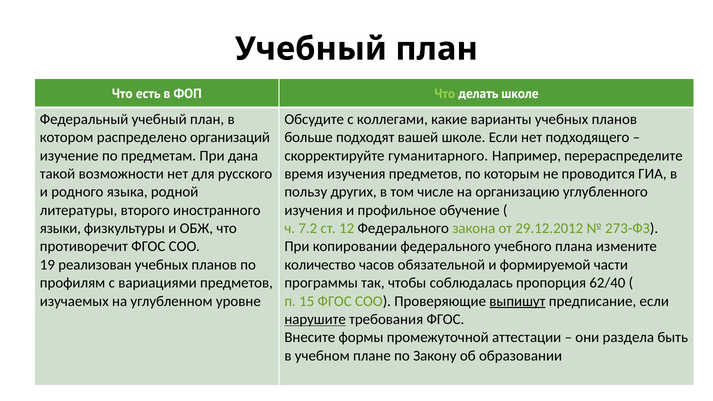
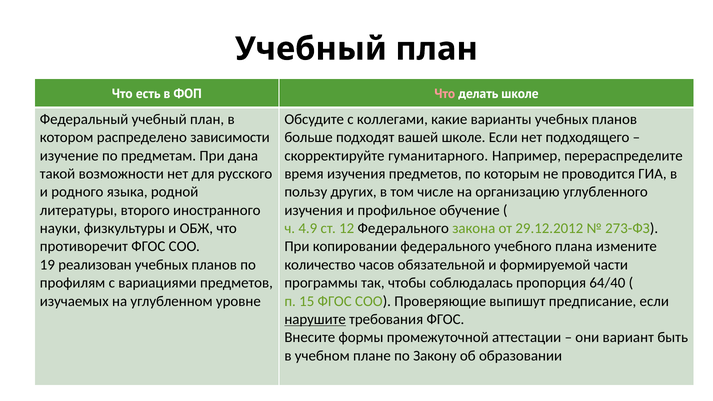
Что at (445, 94) colour: light green -> pink
организаций: организаций -> зависимости
языки: языки -> науки
7.2: 7.2 -> 4.9
62/40: 62/40 -> 64/40
выпишут underline: present -> none
раздела: раздела -> вариант
